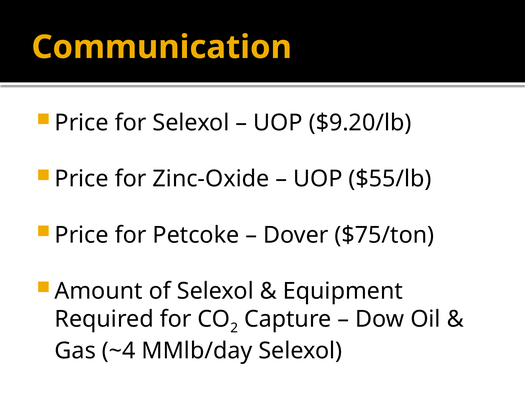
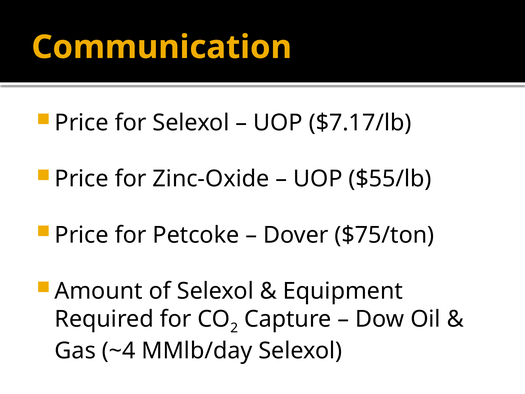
$9.20/lb: $9.20/lb -> $7.17/lb
